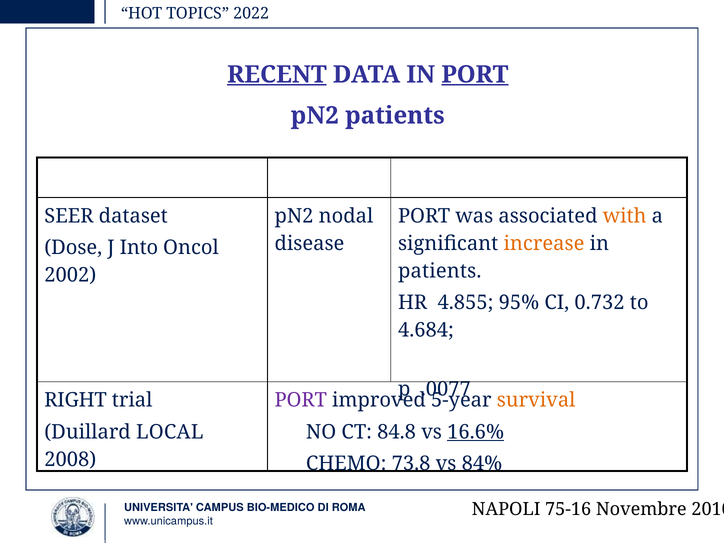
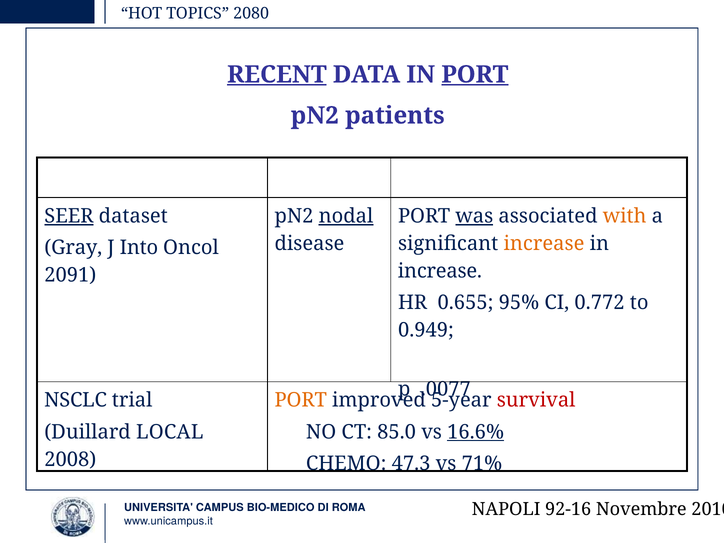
2022: 2022 -> 2080
SEER underline: none -> present
nodal underline: none -> present
was underline: none -> present
Dose: Dose -> Gray
patients at (440, 271): patients -> increase
2002: 2002 -> 2091
4.855: 4.855 -> 0.655
0.732: 0.732 -> 0.772
4.684: 4.684 -> 0.949
RIGHT: RIGHT -> NSCLC
PORT at (301, 400) colour: purple -> orange
survival colour: orange -> red
84.8: 84.8 -> 85.0
73.8: 73.8 -> 47.3
84%: 84% -> 71%
75-16: 75-16 -> 92-16
